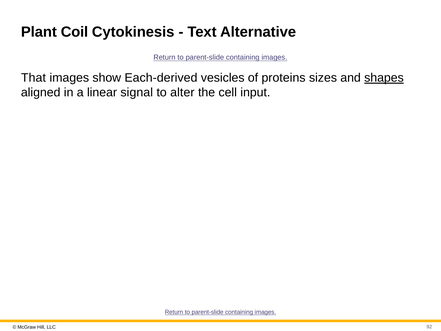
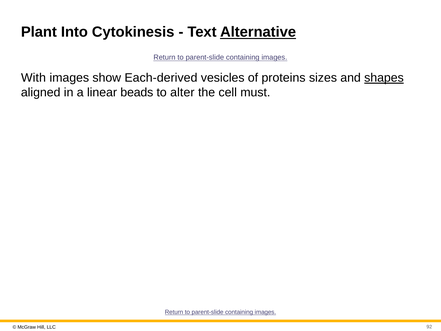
Coil: Coil -> Into
Alternative underline: none -> present
That: That -> With
signal: signal -> beads
input: input -> must
